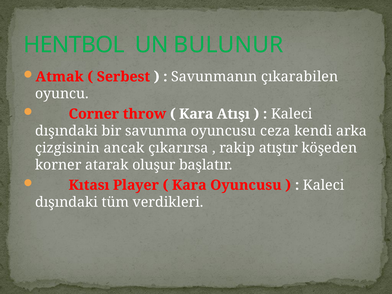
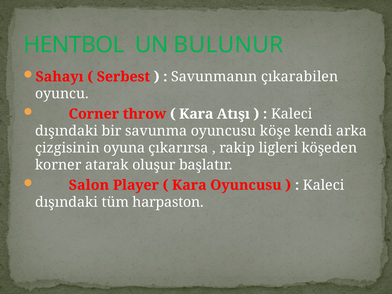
Atmak: Atmak -> Sahayı
ceza: ceza -> köşe
ancak: ancak -> oyuna
atıştır: atıştır -> ligleri
Kıtası: Kıtası -> Salon
verdikleri: verdikleri -> harpaston
